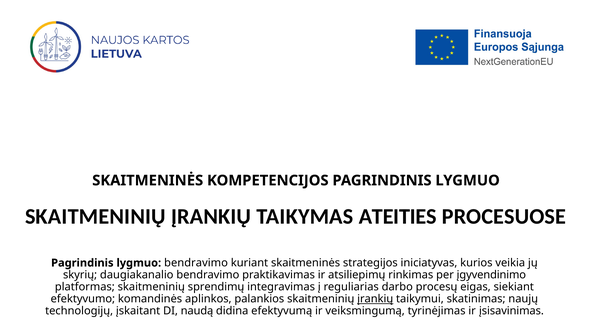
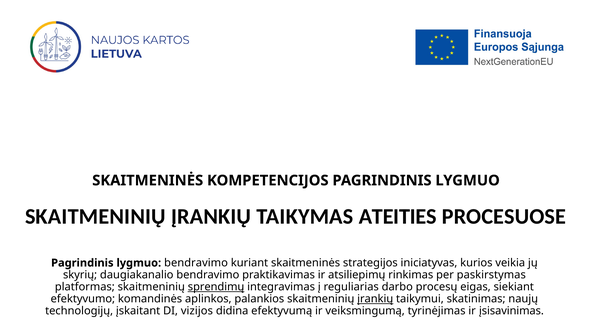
įgyvendinimo: įgyvendinimo -> paskirstymas
sprendimų underline: none -> present
naudą: naudą -> vizijos
